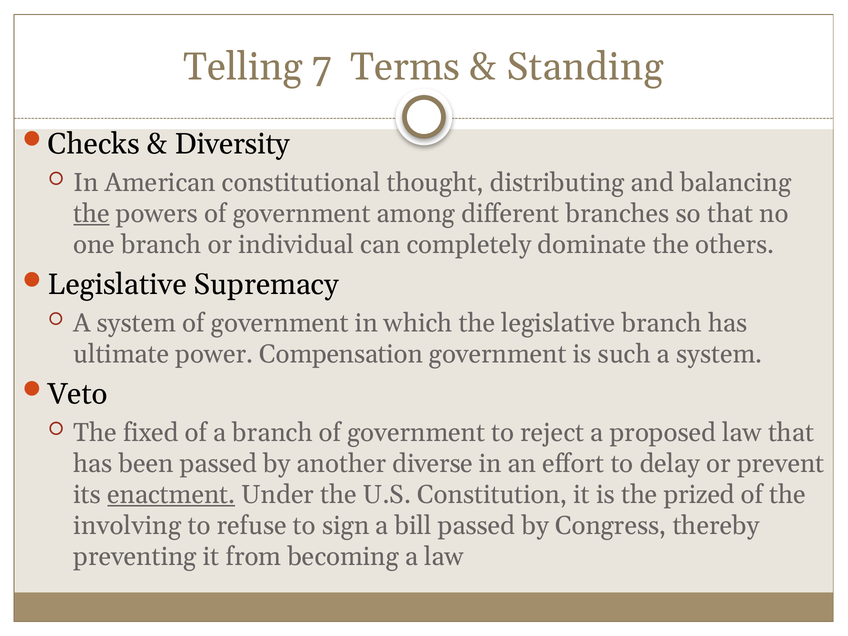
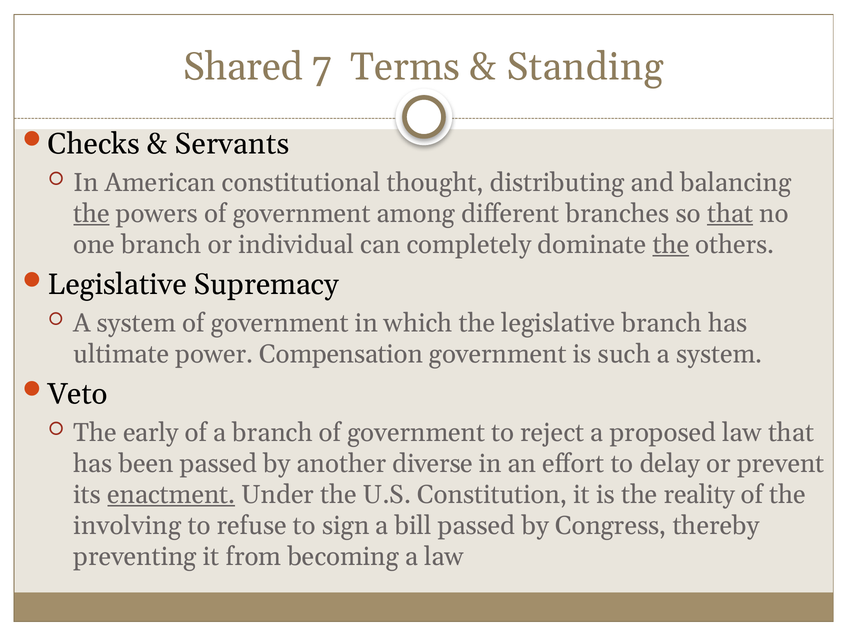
Telling: Telling -> Shared
Diversity: Diversity -> Servants
that at (730, 214) underline: none -> present
the at (671, 245) underline: none -> present
fixed: fixed -> early
prized: prized -> reality
